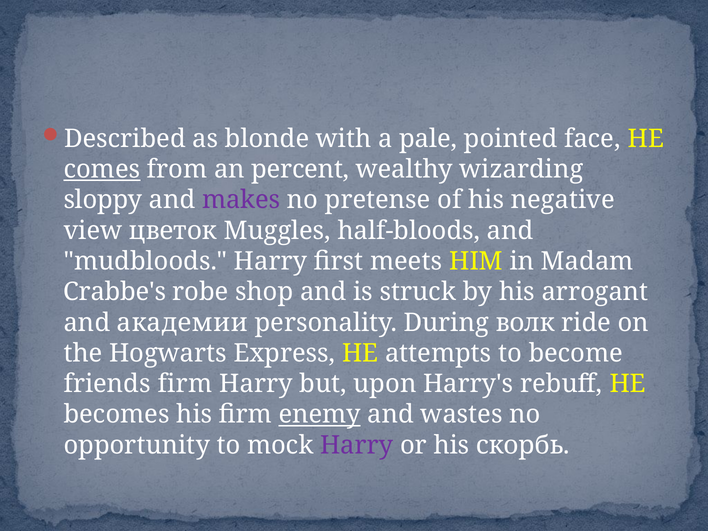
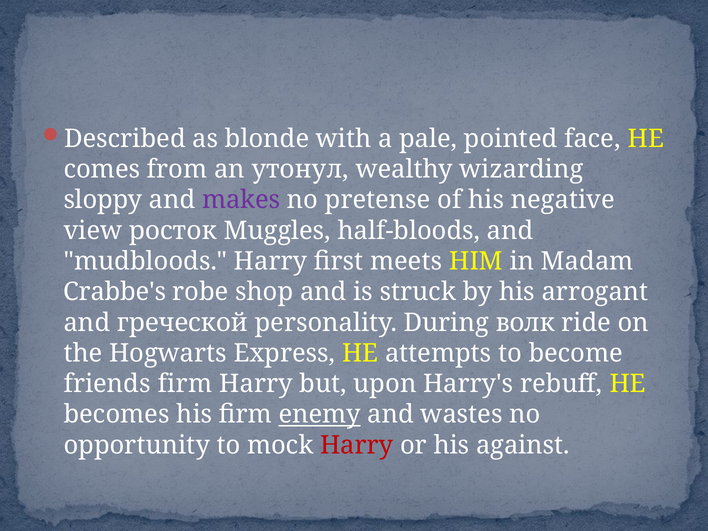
comes underline: present -> none
percent: percent -> утонул
цветок: цветок -> росток
академии: академии -> греческой
Harry at (357, 445) colour: purple -> red
скорбь: скорбь -> against
